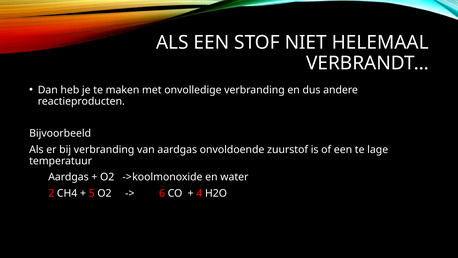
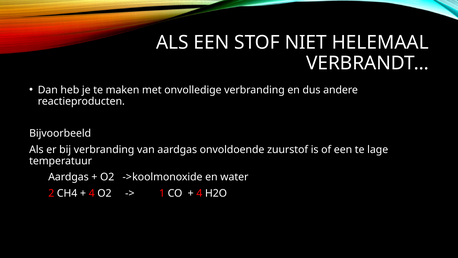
5 at (92, 193): 5 -> 4
6: 6 -> 1
